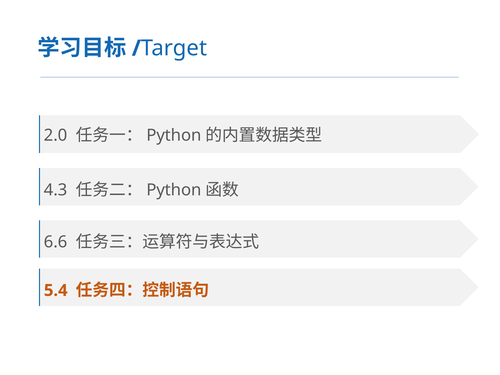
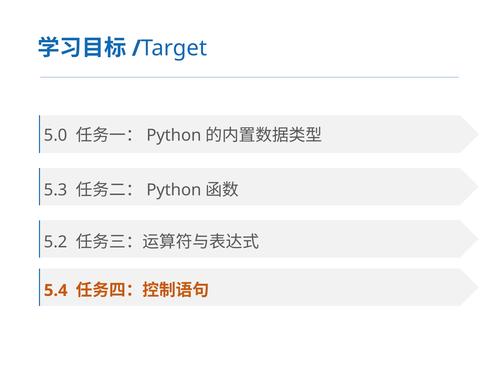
2.0: 2.0 -> 5.0
4.3: 4.3 -> 5.3
6.6: 6.6 -> 5.2
